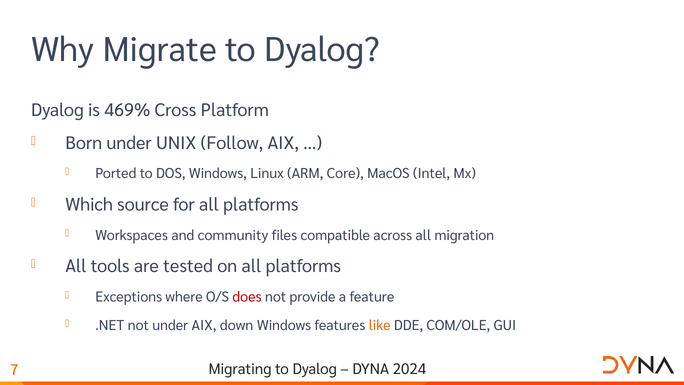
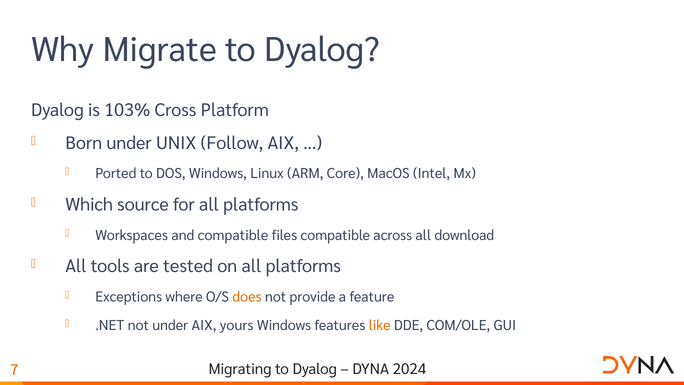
469%: 469% -> 103%
and community: community -> compatible
migration: migration -> download
does colour: red -> orange
down: down -> yours
